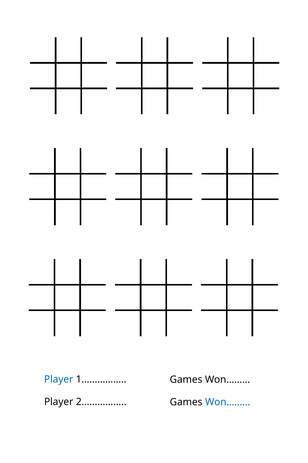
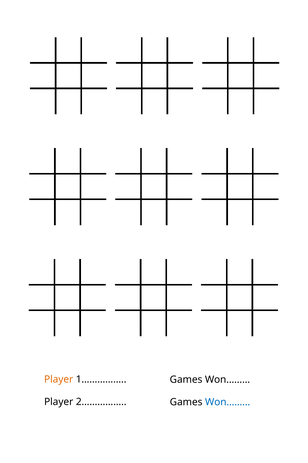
Player at (59, 379) colour: blue -> orange
